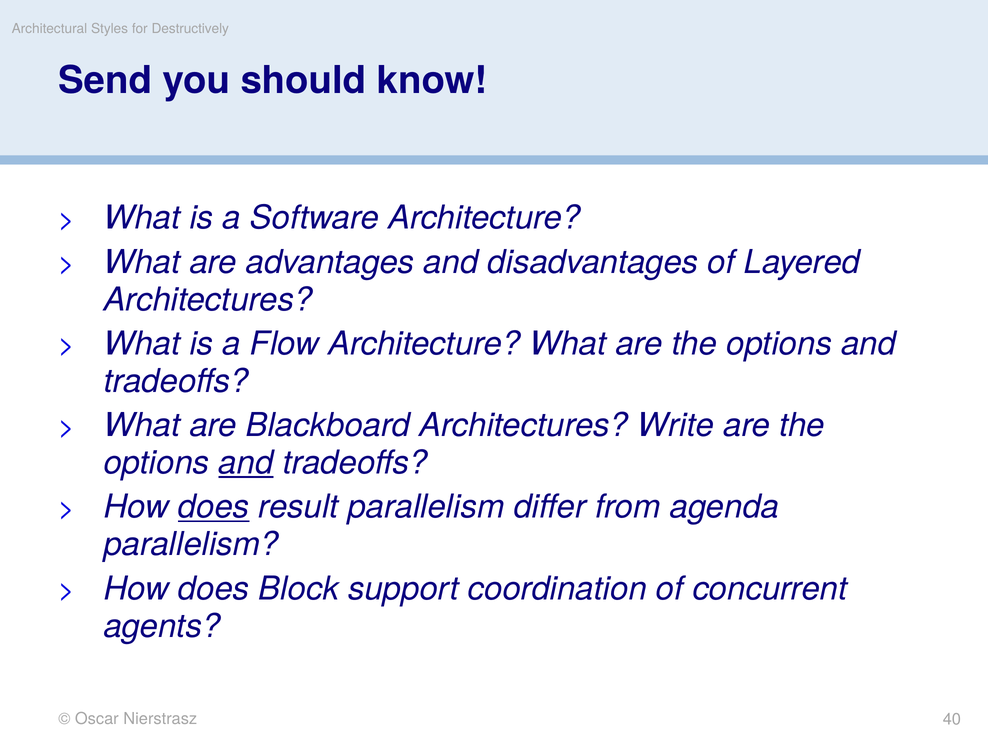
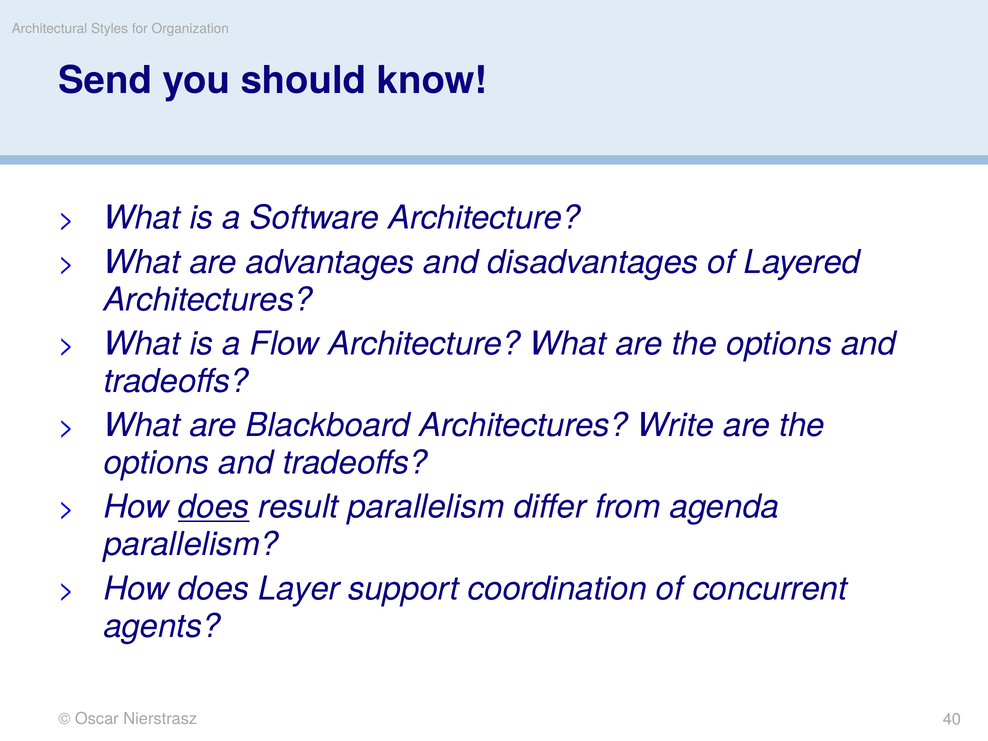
Destructively: Destructively -> Organization
and at (246, 463) underline: present -> none
Block: Block -> Layer
